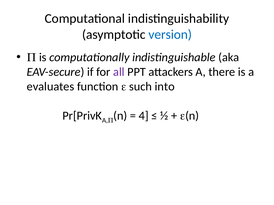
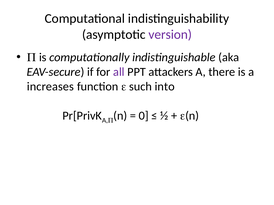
version colour: blue -> purple
evaluates: evaluates -> increases
4: 4 -> 0
